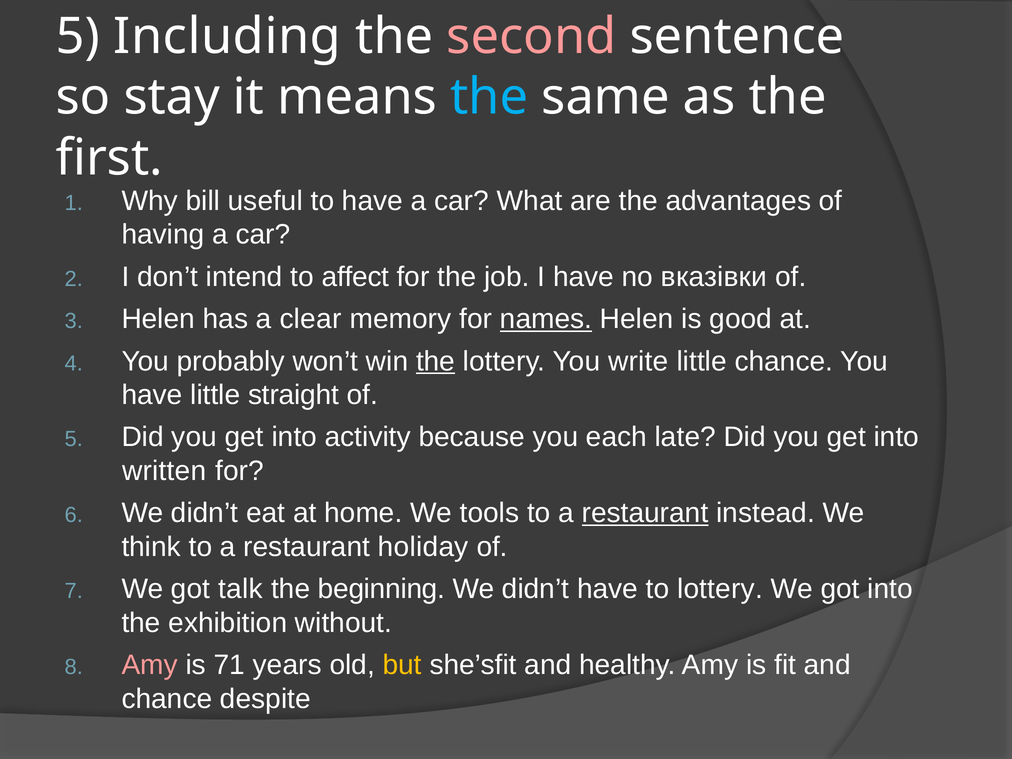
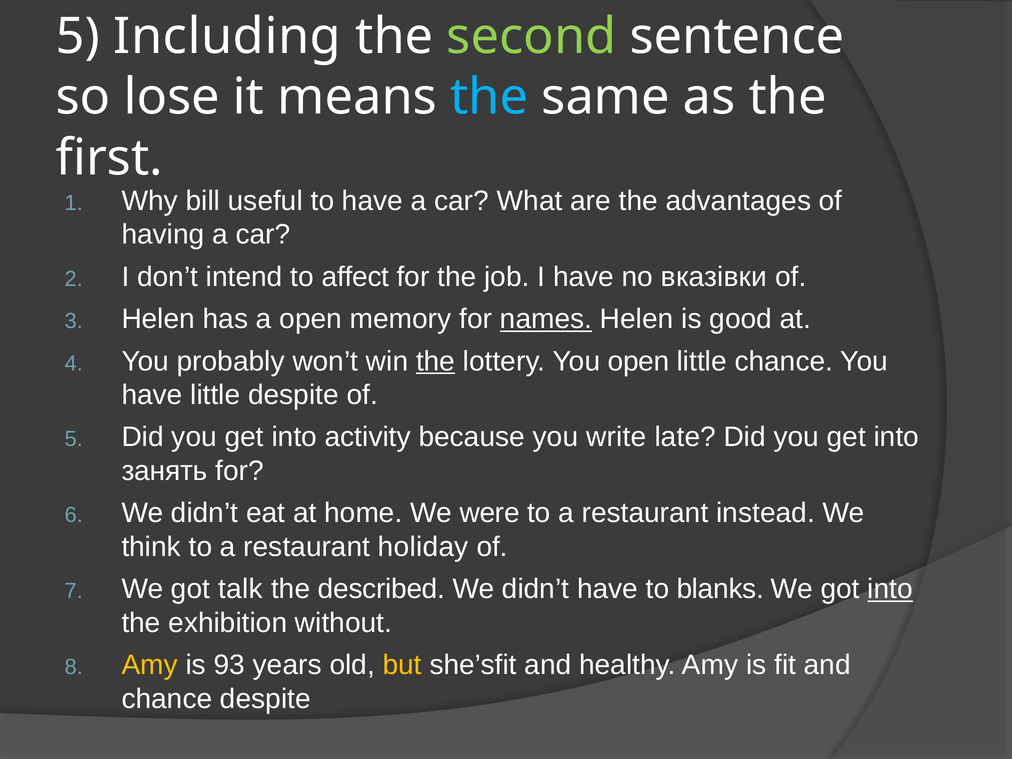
second colour: pink -> light green
stay: stay -> lose
a clear: clear -> open
You write: write -> open
little straight: straight -> despite
each: each -> write
written: written -> занять
tools: tools -> were
restaurant at (645, 513) underline: present -> none
beginning: beginning -> described
to lottery: lottery -> blanks
into at (890, 589) underline: none -> present
Amy at (150, 665) colour: pink -> yellow
71: 71 -> 93
